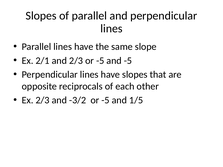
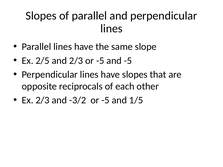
2/1: 2/1 -> 2/5
